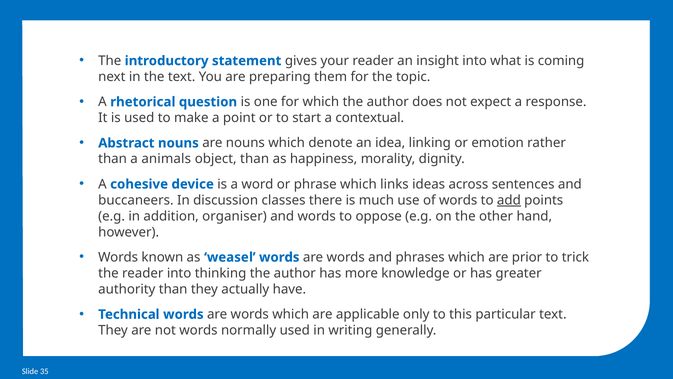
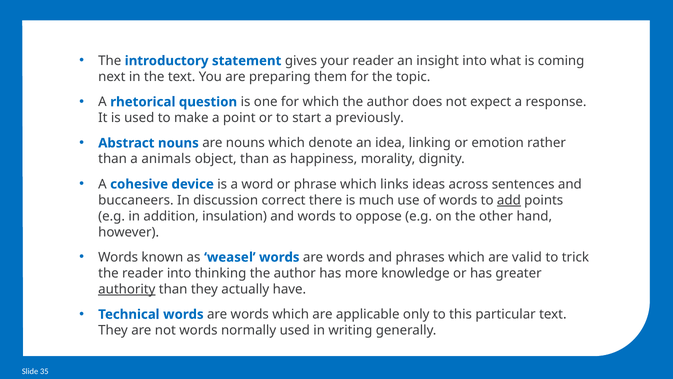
contextual: contextual -> previously
classes: classes -> correct
organiser: organiser -> insulation
prior: prior -> valid
authority underline: none -> present
